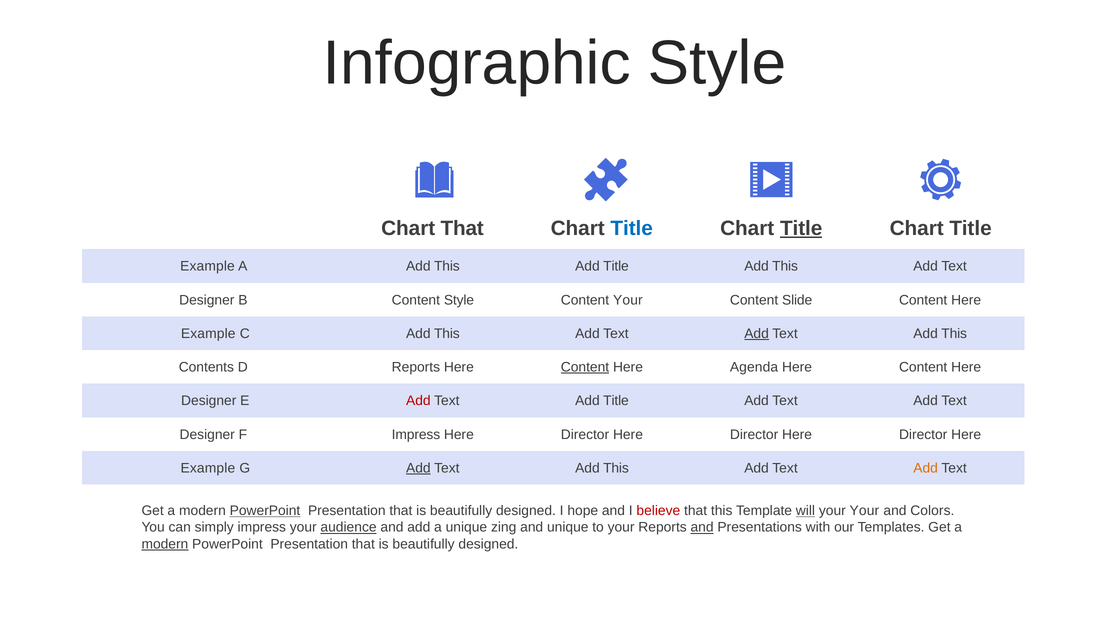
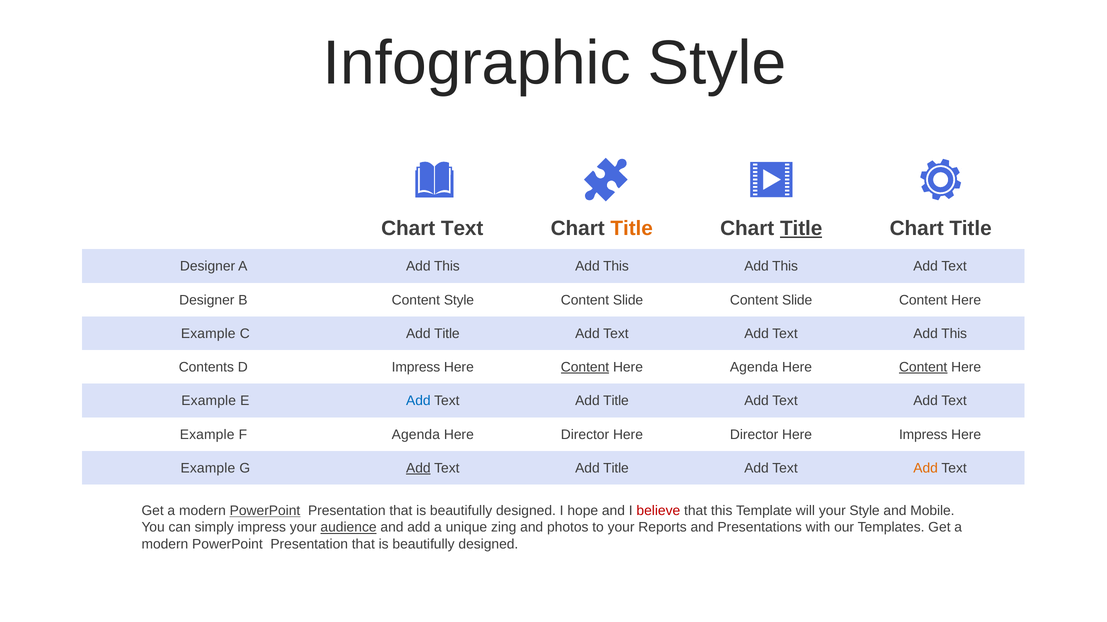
Chart That: That -> Text
Title at (632, 229) colour: blue -> orange
Example at (207, 267): Example -> Designer
Title at (616, 267): Title -> This
Your at (628, 300): Your -> Slide
C Add This: This -> Title
Add at (757, 334) underline: present -> none
D Reports: Reports -> Impress
Content at (923, 368) underline: none -> present
Designer at (209, 401): Designer -> Example
Add at (418, 401) colour: red -> blue
Designer at (207, 435): Designer -> Example
F Impress: Impress -> Agenda
Director at (923, 435): Director -> Impress
This at (616, 469): This -> Title
will underline: present -> none
your Your: Your -> Style
Colors: Colors -> Mobile
and unique: unique -> photos
and at (702, 528) underline: present -> none
modern at (165, 545) underline: present -> none
